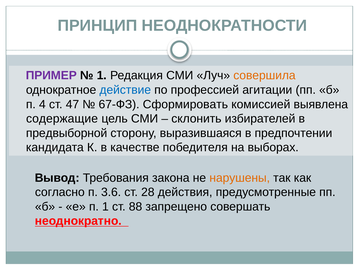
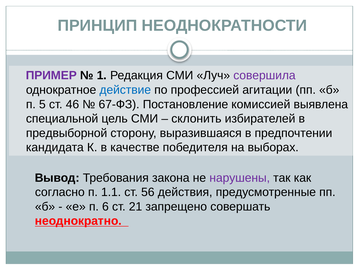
совершила colour: orange -> purple
4: 4 -> 5
47: 47 -> 46
Сформировать: Сформировать -> Постановление
содержащие: содержащие -> специальной
нарушены colour: orange -> purple
3.6: 3.6 -> 1.1
28: 28 -> 56
п 1: 1 -> 6
88: 88 -> 21
